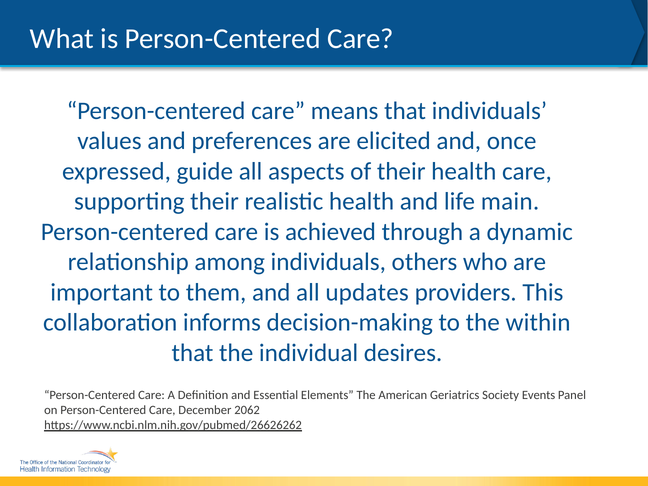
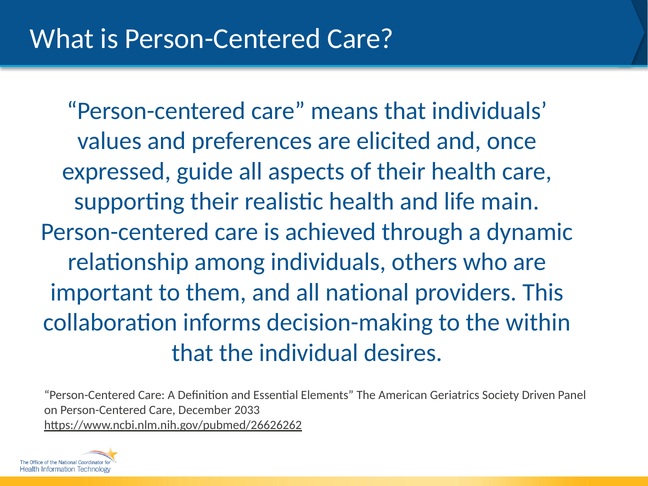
updates: updates -> national
Events: Events -> Driven
2062: 2062 -> 2033
